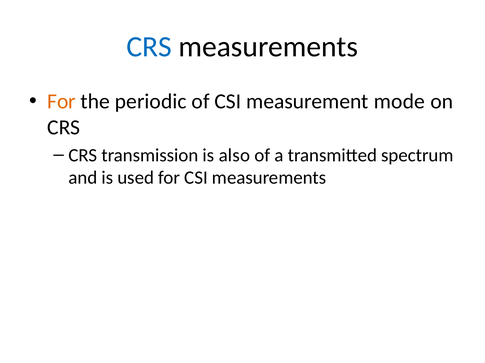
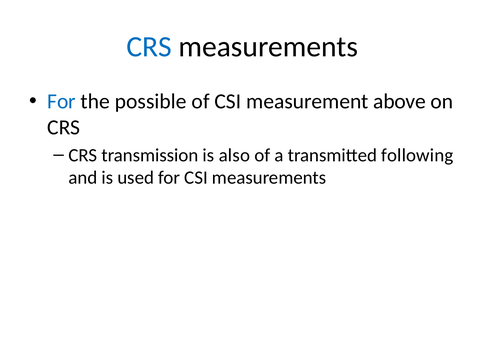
For at (62, 102) colour: orange -> blue
periodic: periodic -> possible
mode: mode -> above
spectrum: spectrum -> following
